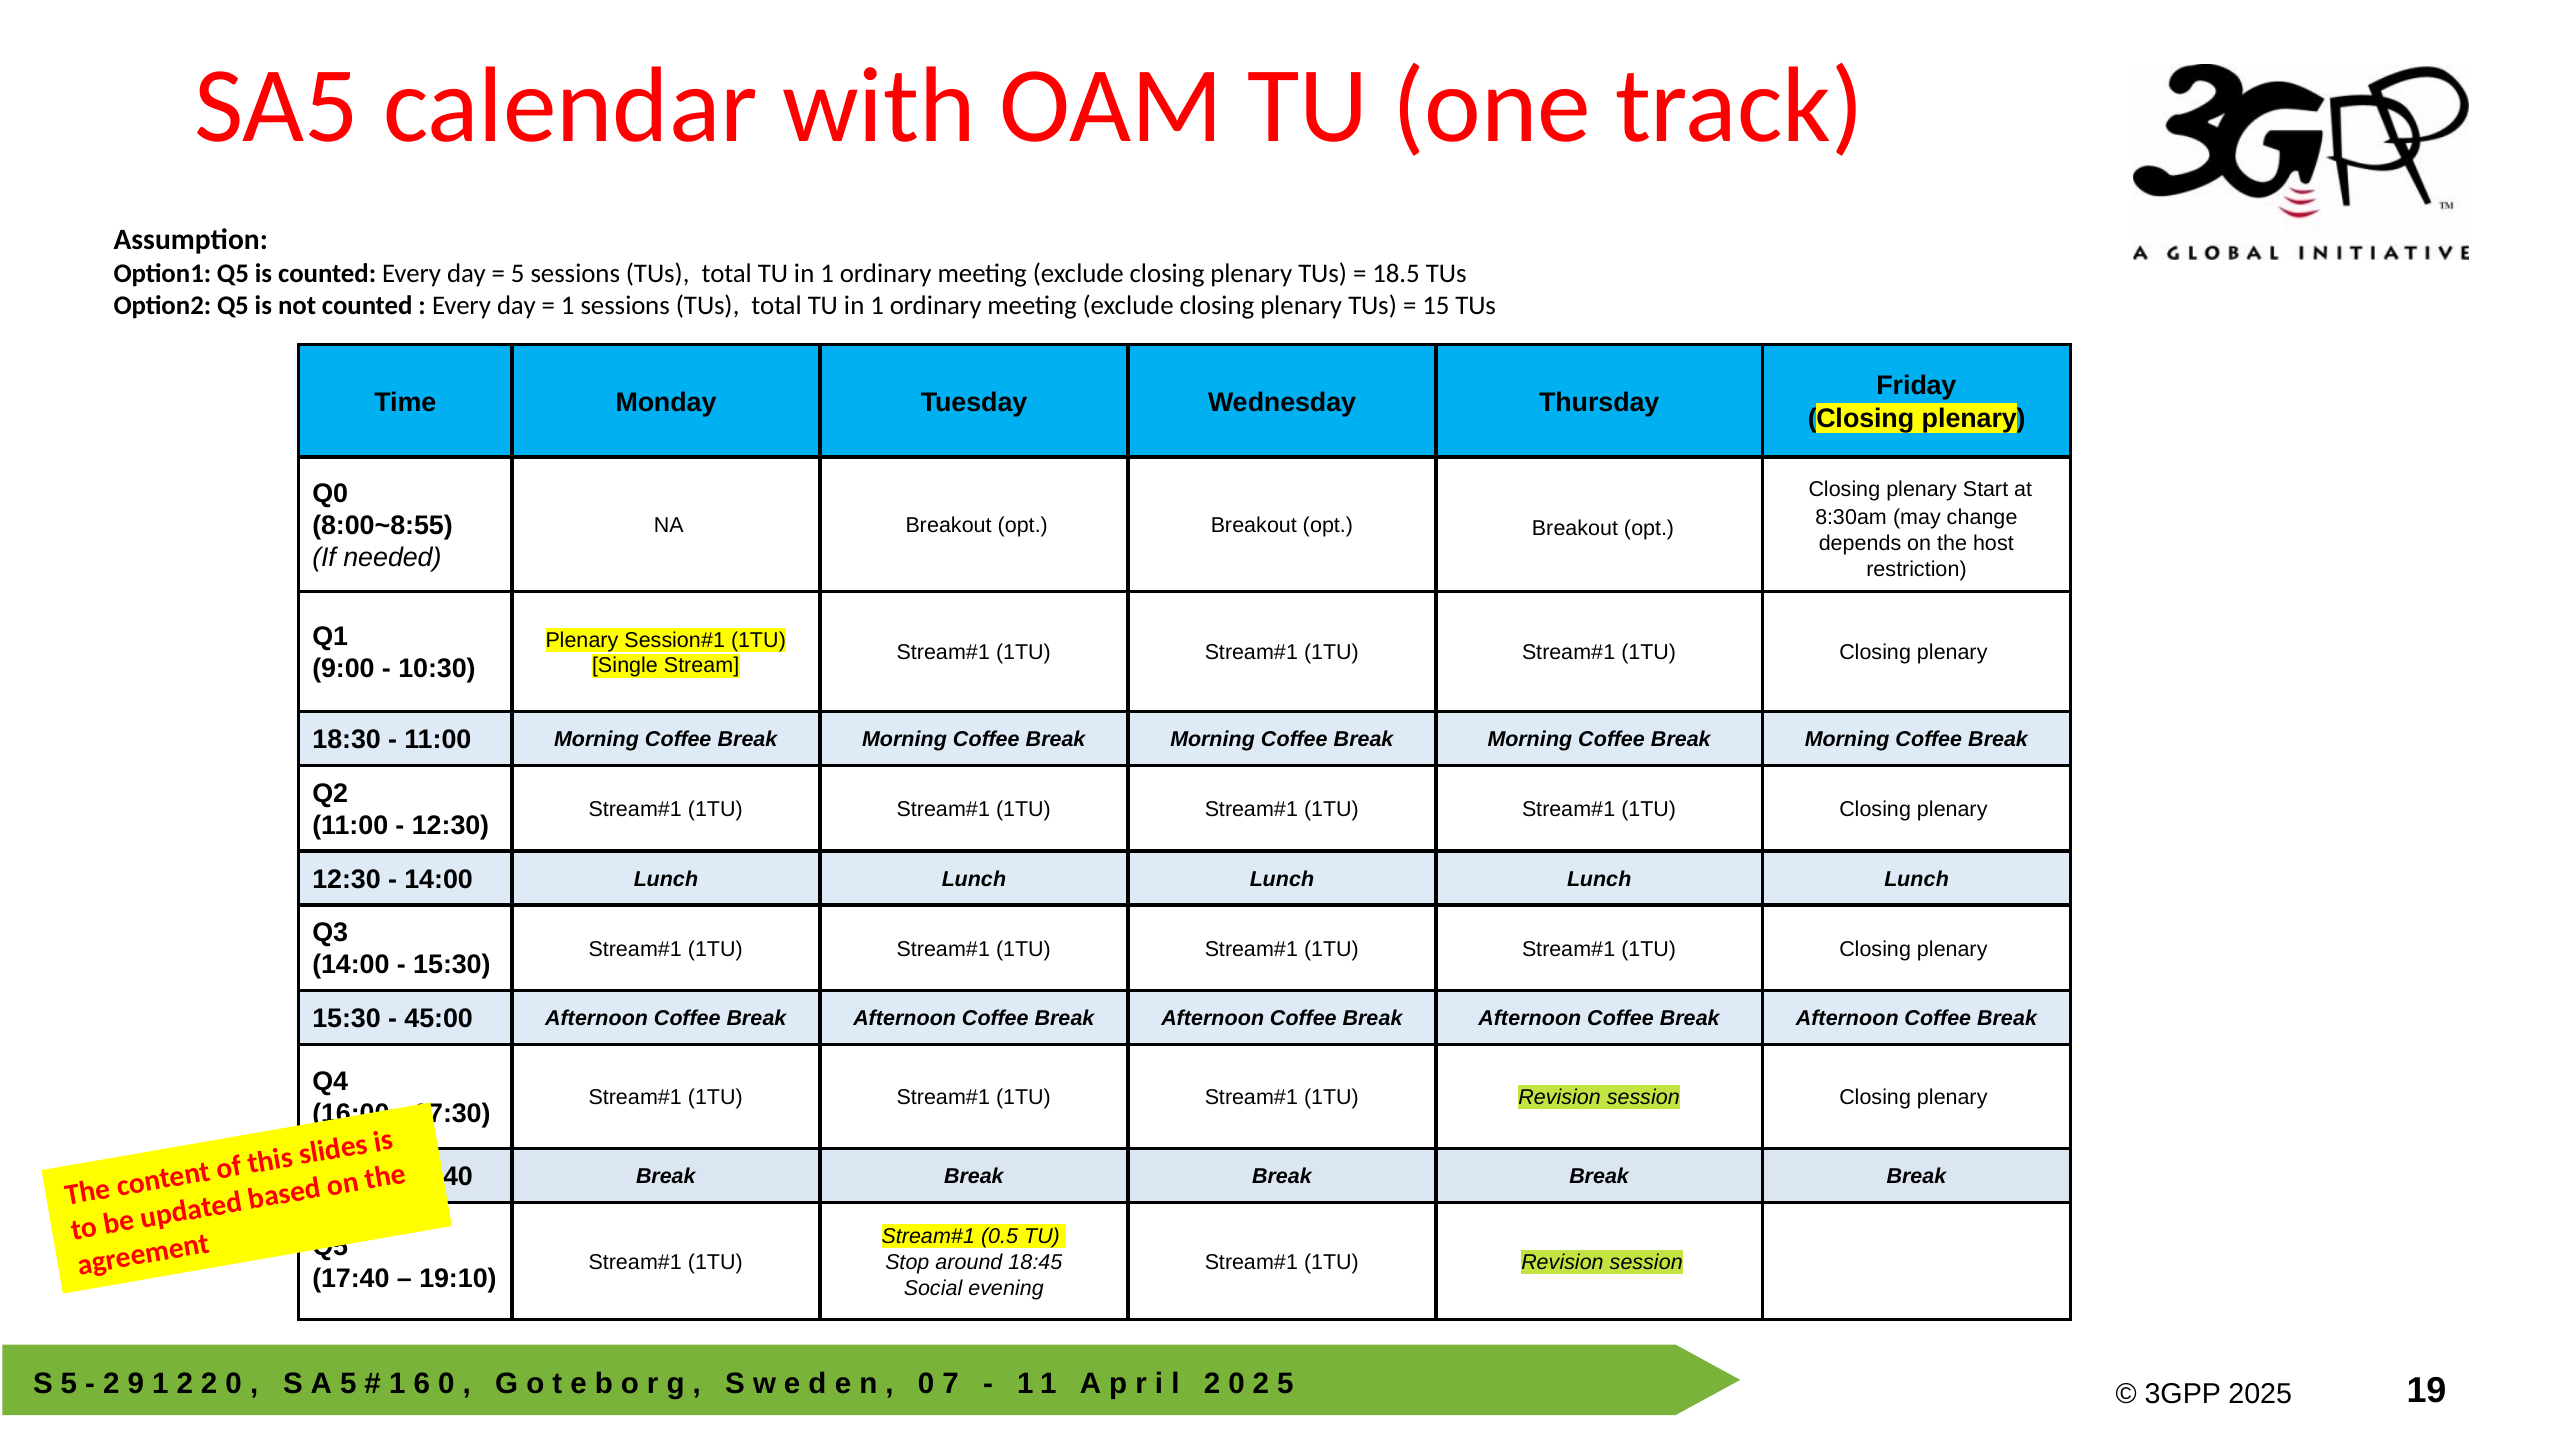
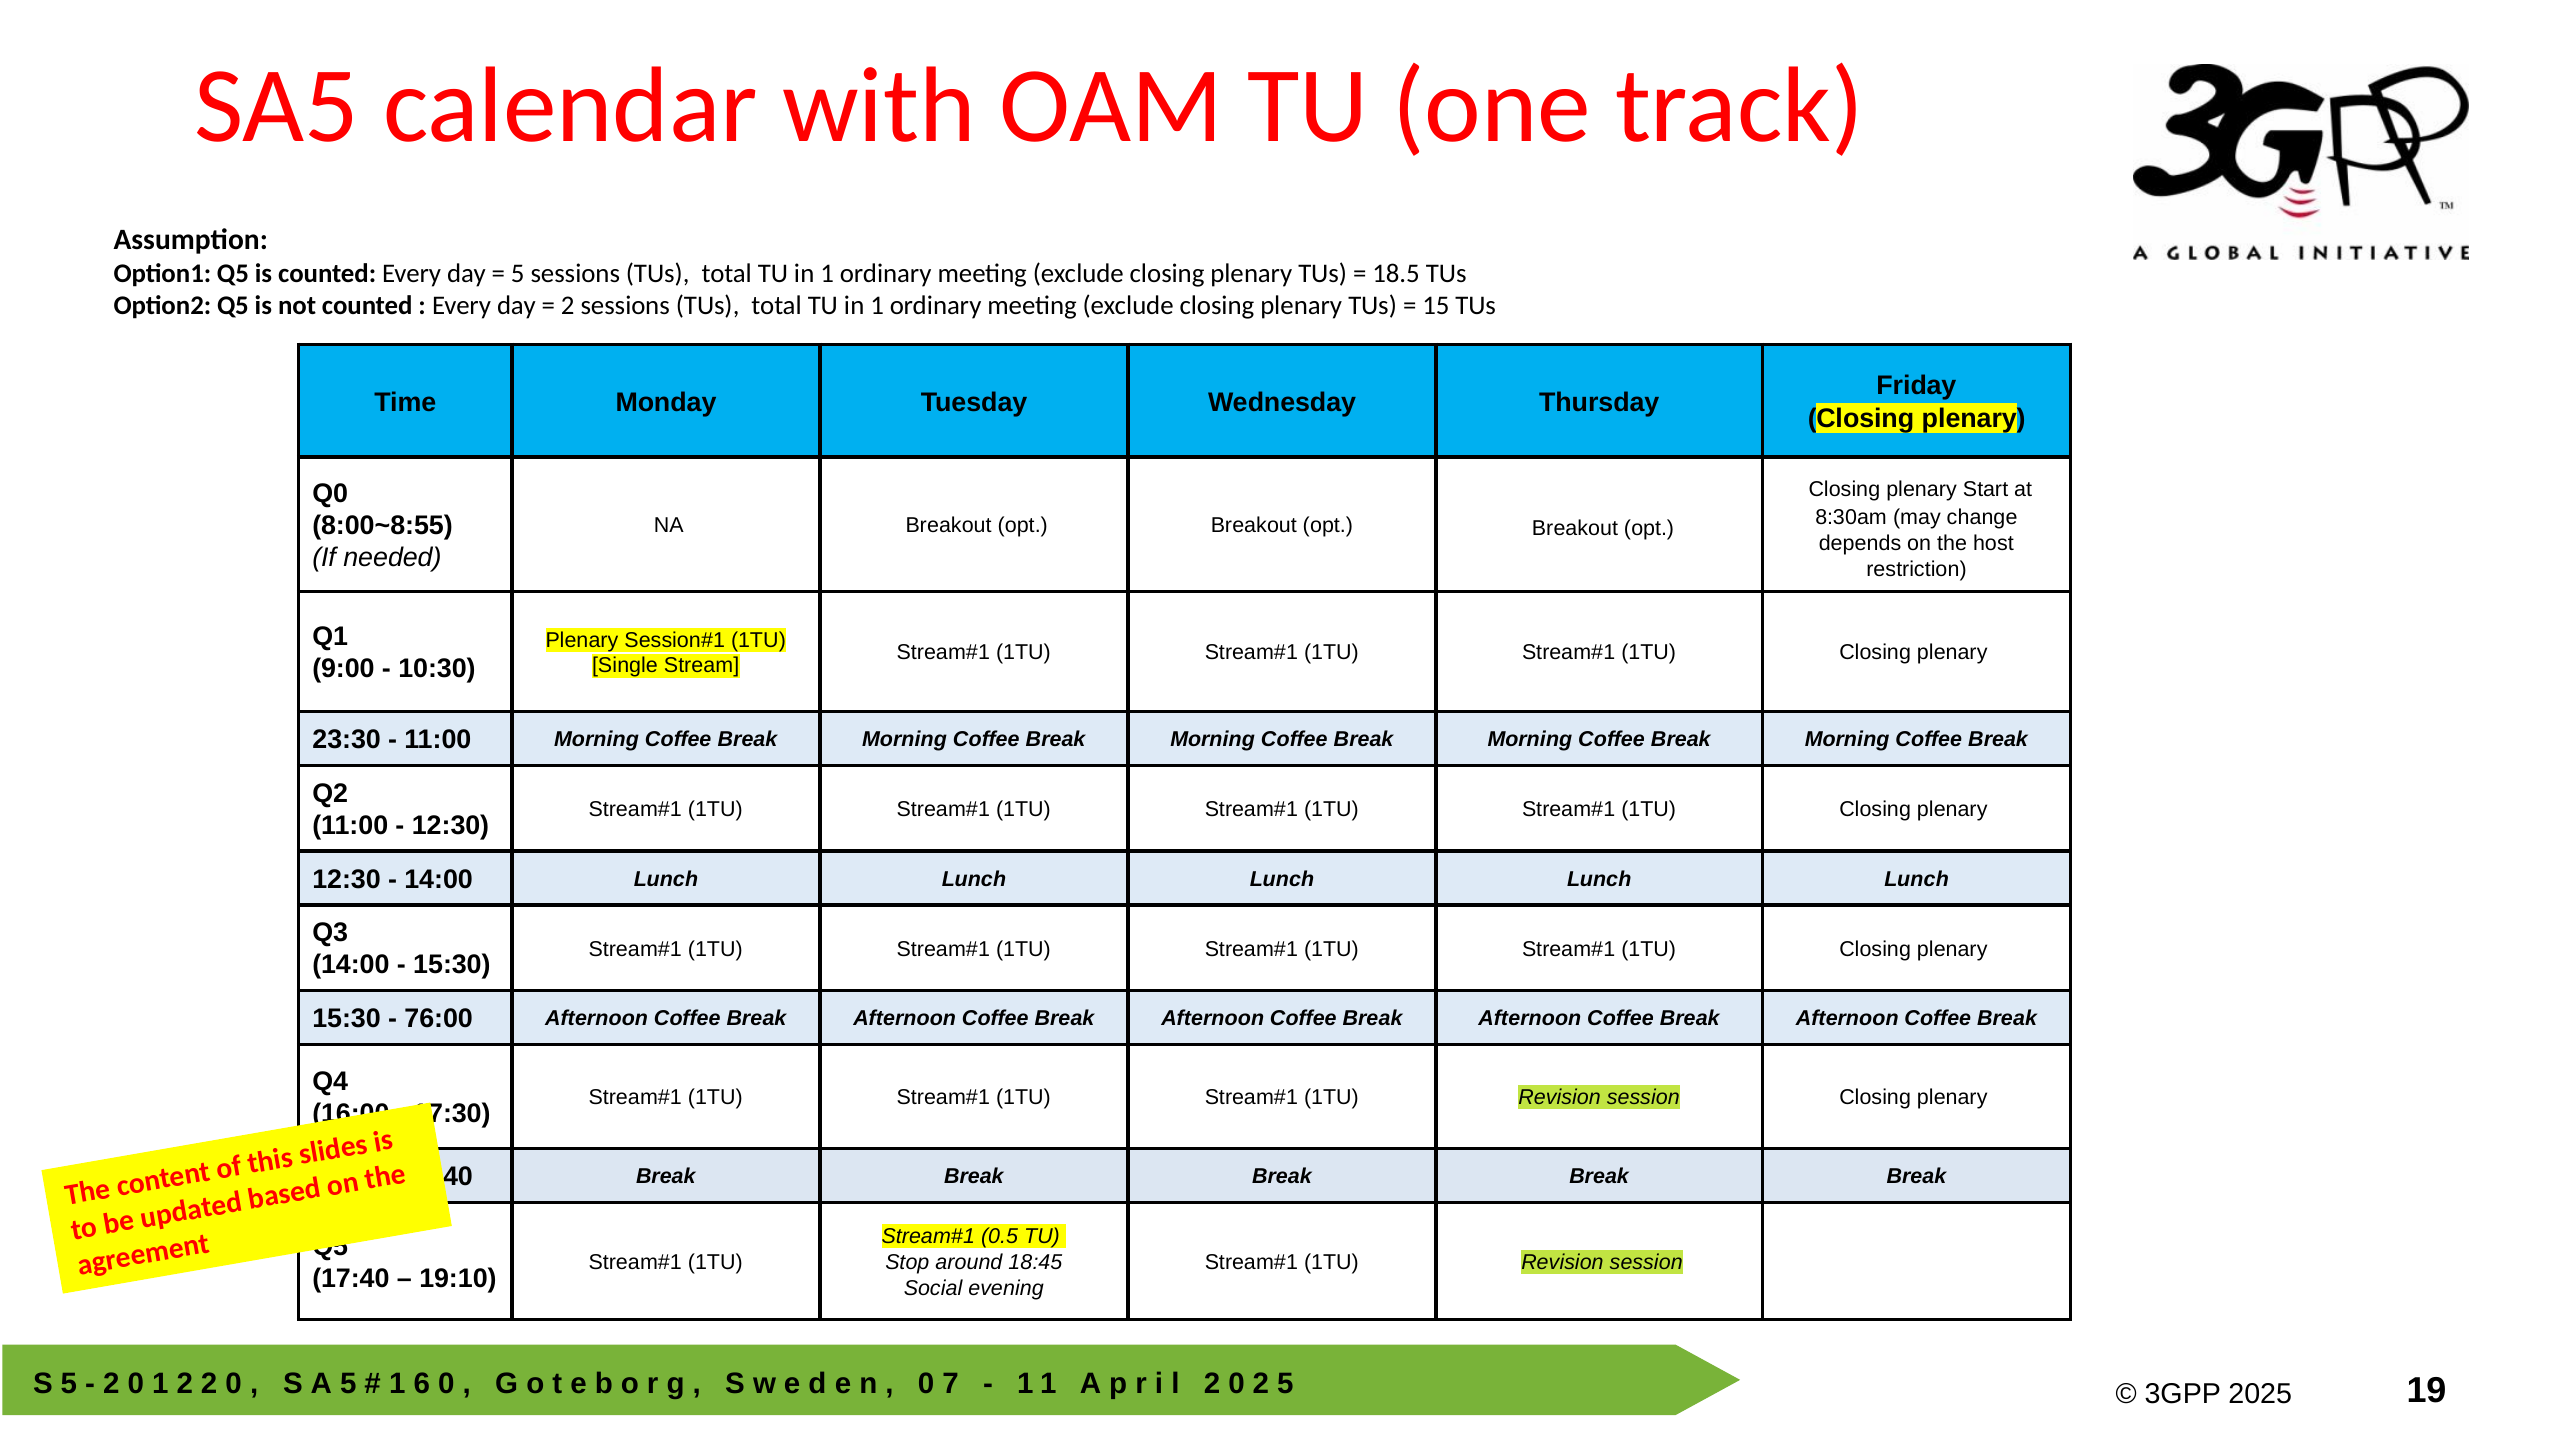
1 at (568, 306): 1 -> 2
18:30: 18:30 -> 23:30
45:00: 45:00 -> 76:00
9 at (136, 1384): 9 -> 0
